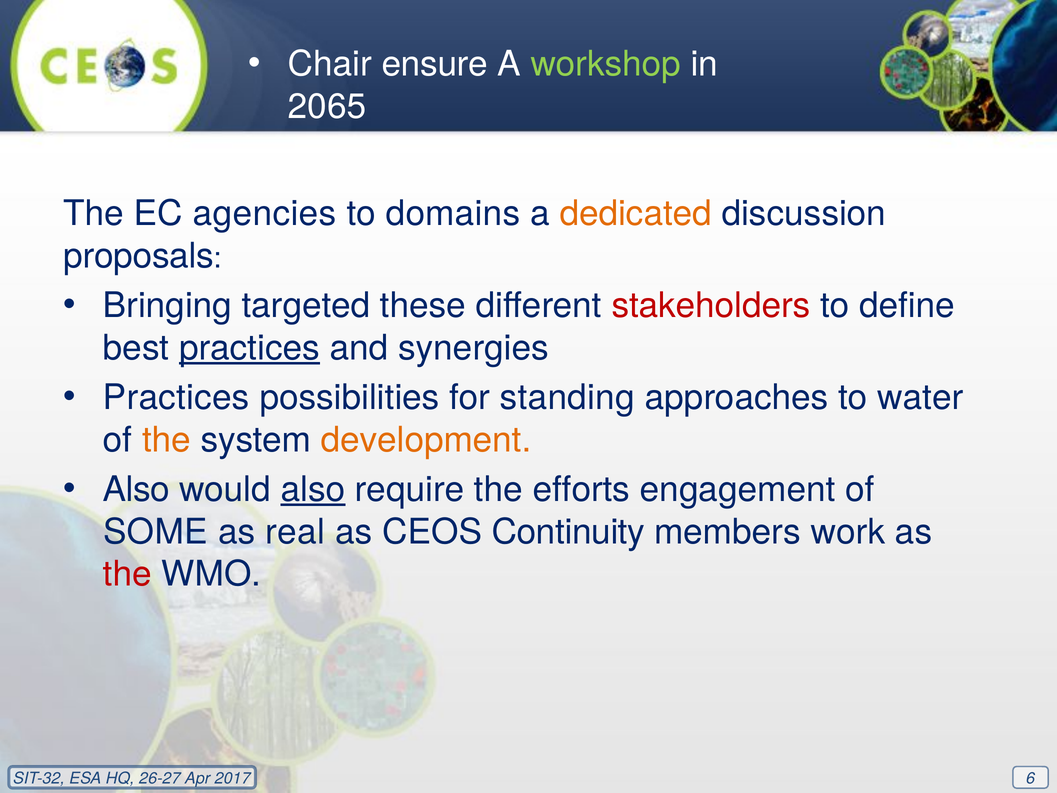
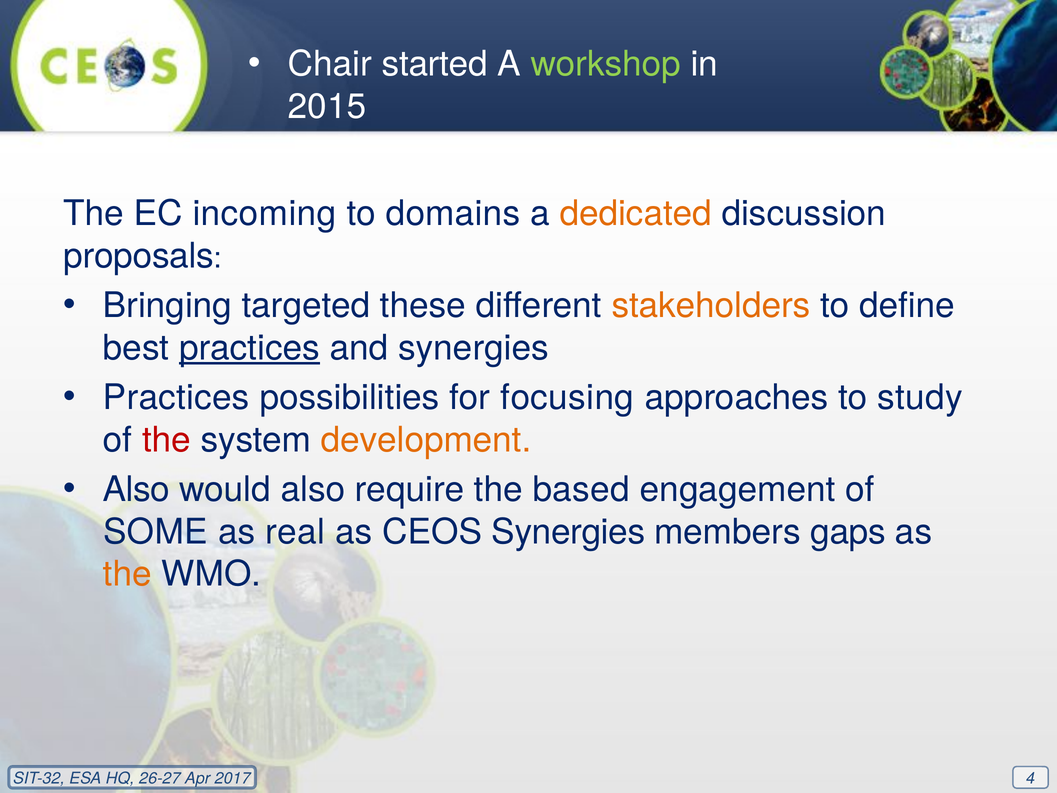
ensure: ensure -> started
2065: 2065 -> 2015
agencies: agencies -> incoming
stakeholders colour: red -> orange
standing: standing -> focusing
water: water -> study
the at (166, 440) colour: orange -> red
also at (313, 489) underline: present -> none
efforts: efforts -> based
CEOS Continuity: Continuity -> Synergies
work: work -> gaps
the at (127, 574) colour: red -> orange
6: 6 -> 4
